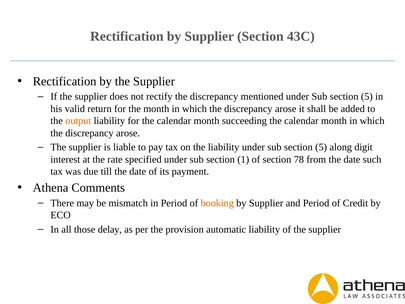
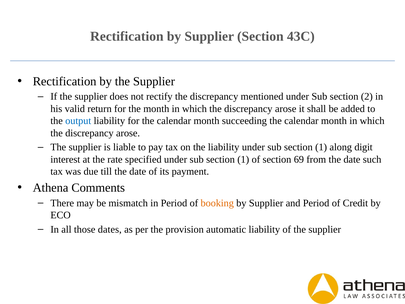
5 at (367, 97): 5 -> 2
output colour: orange -> blue
5 at (321, 147): 5 -> 1
78: 78 -> 69
delay: delay -> dates
